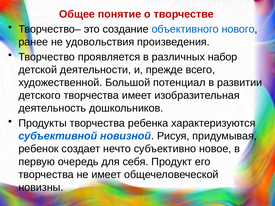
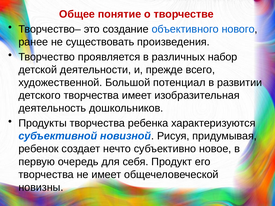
удовольствия: удовольствия -> существовать
